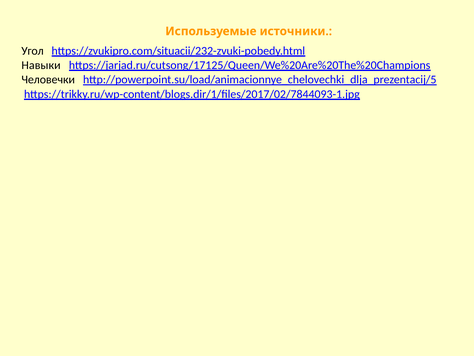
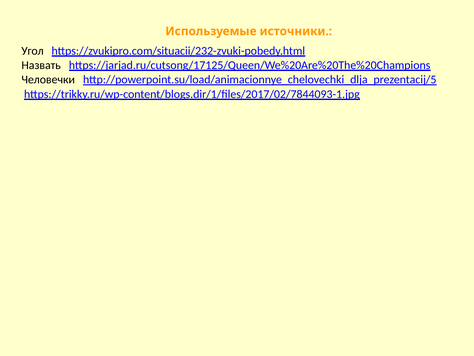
Навыки: Навыки -> Назвать
